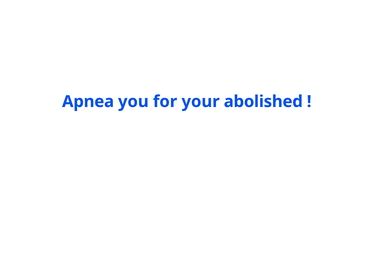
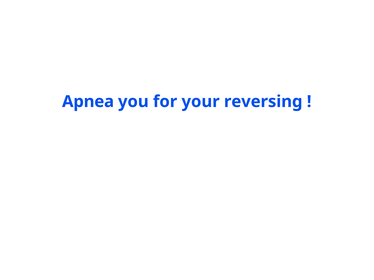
abolished: abolished -> reversing
